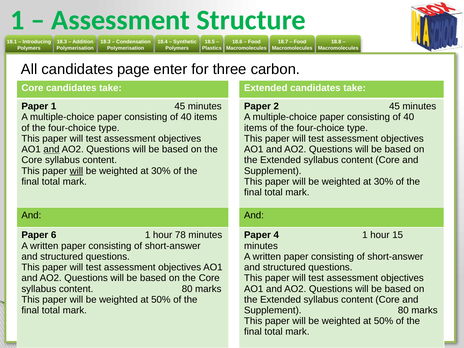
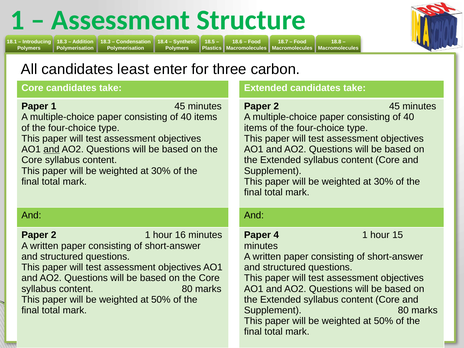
page: page -> least
will at (76, 171) underline: present -> none
6 at (54, 235): 6 -> 2
78: 78 -> 16
